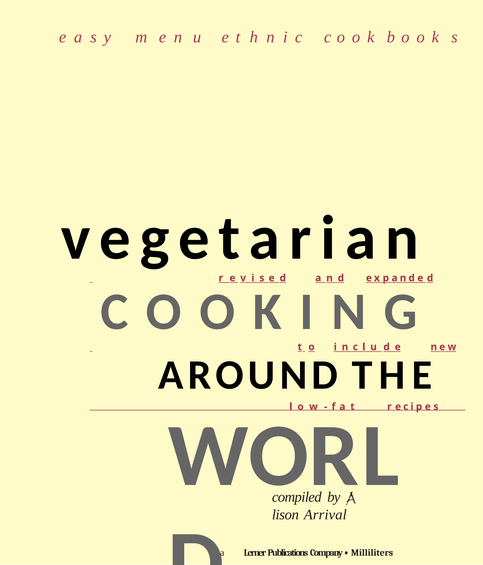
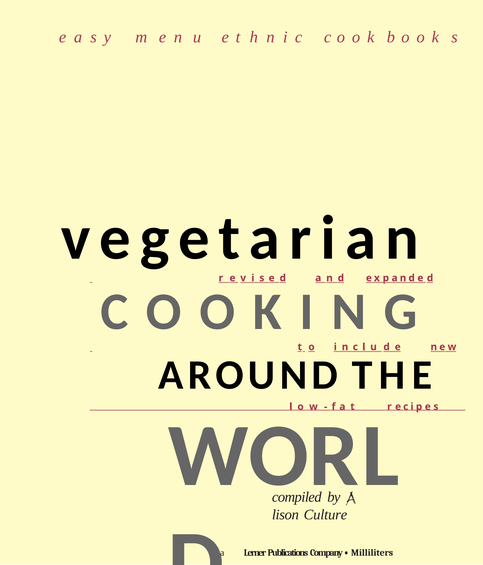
Arrival: Arrival -> Culture
